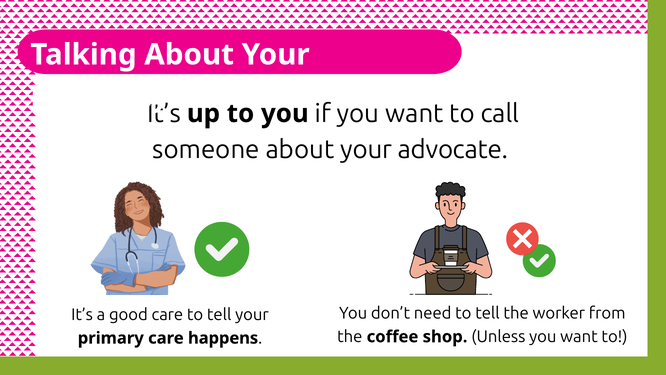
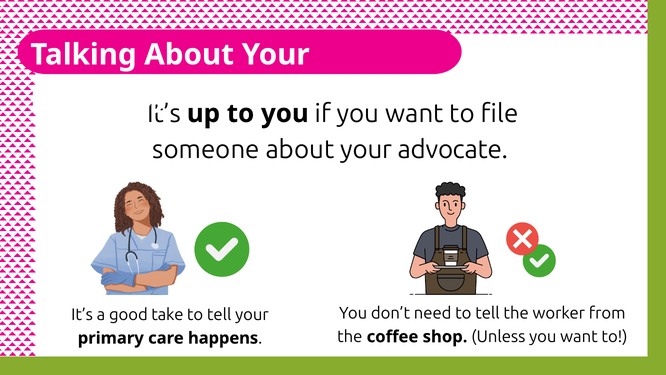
call: call -> file
good care: care -> take
